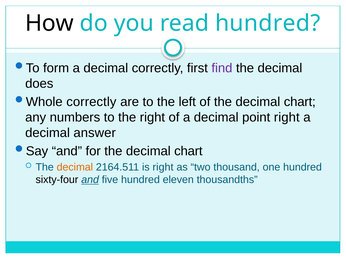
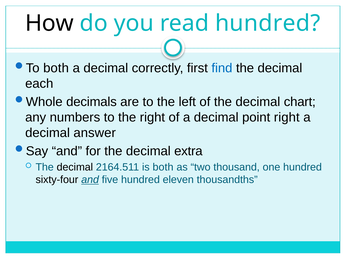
form at (56, 68): form -> both
find colour: purple -> blue
does: does -> each
correctly at (91, 102): correctly -> decimals
for the decimal chart: chart -> extra
decimal at (75, 167) colour: orange -> black
is right: right -> both
